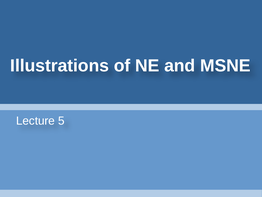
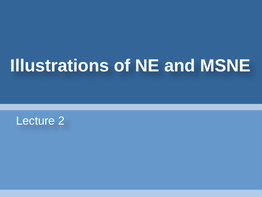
5: 5 -> 2
